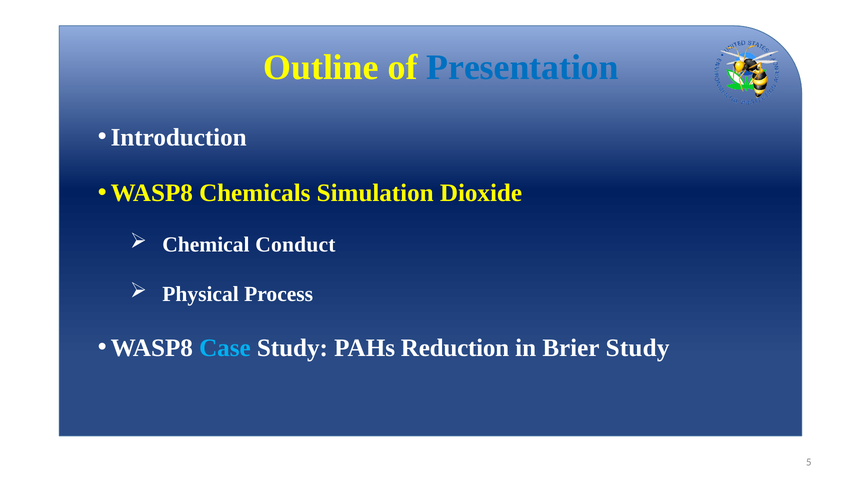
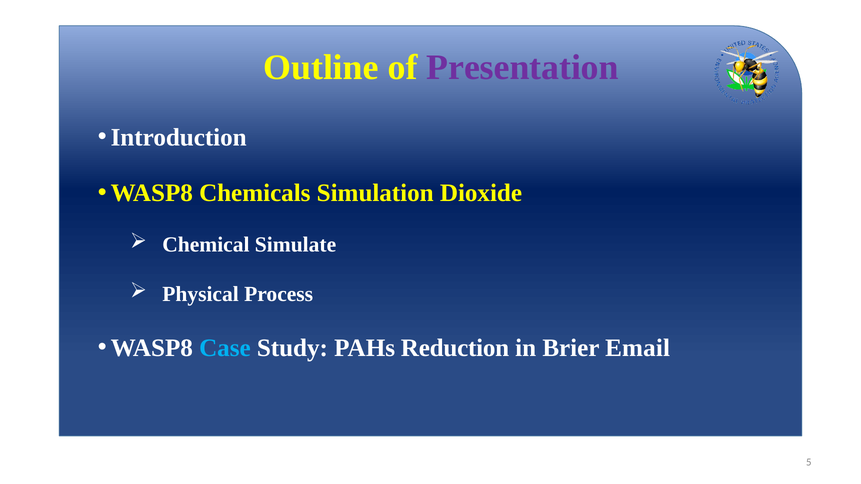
Presentation colour: blue -> purple
Conduct: Conduct -> Simulate
Brier Study: Study -> Email
